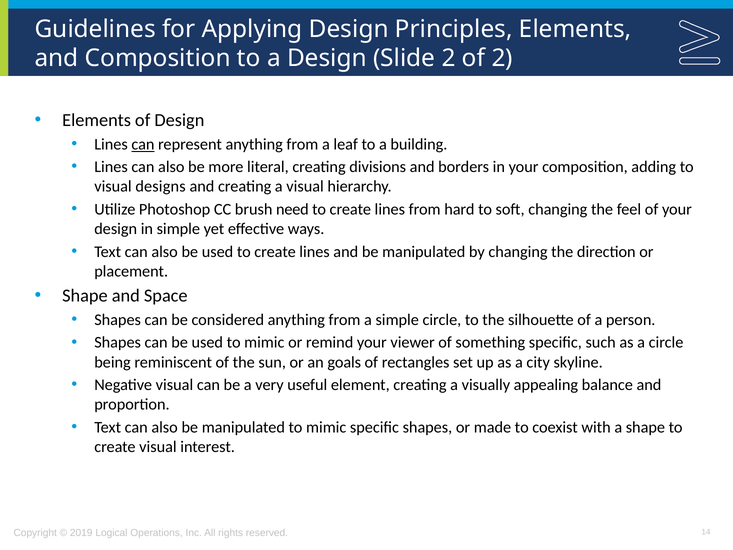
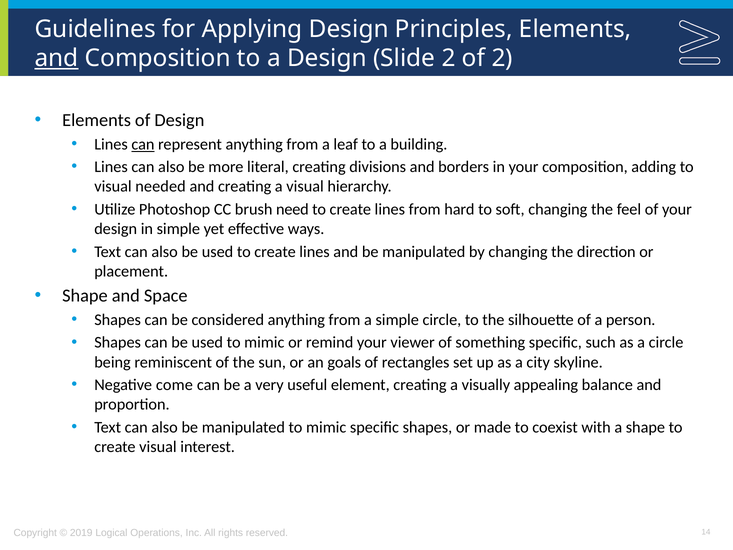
and at (57, 58) underline: none -> present
designs: designs -> needed
Negative visual: visual -> come
